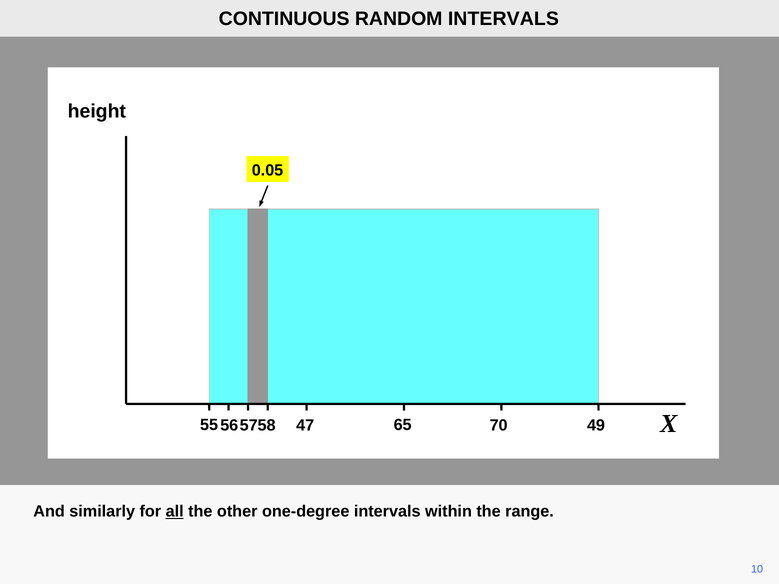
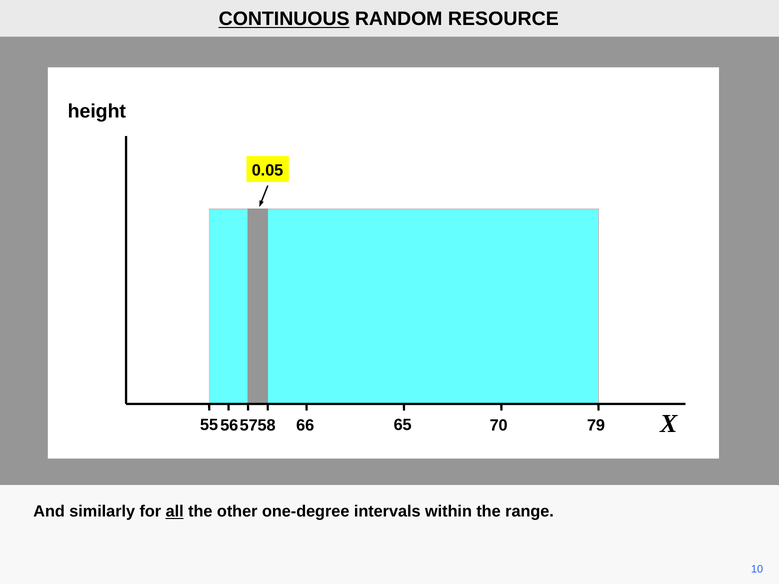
CONTINUOUS underline: none -> present
RANDOM INTERVALS: INTERVALS -> RESOURCE
47: 47 -> 66
49: 49 -> 79
